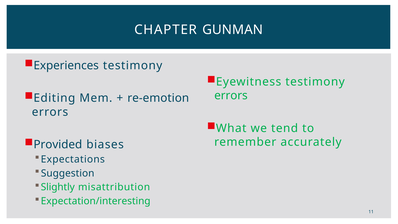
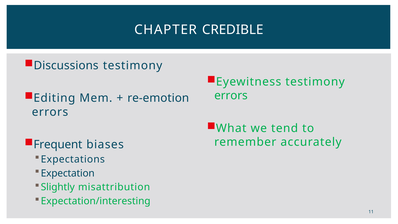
GUNMAN: GUNMAN -> CREDIBLE
Experiences: Experiences -> Discussions
Provided: Provided -> Frequent
Suggestion: Suggestion -> Expectation
